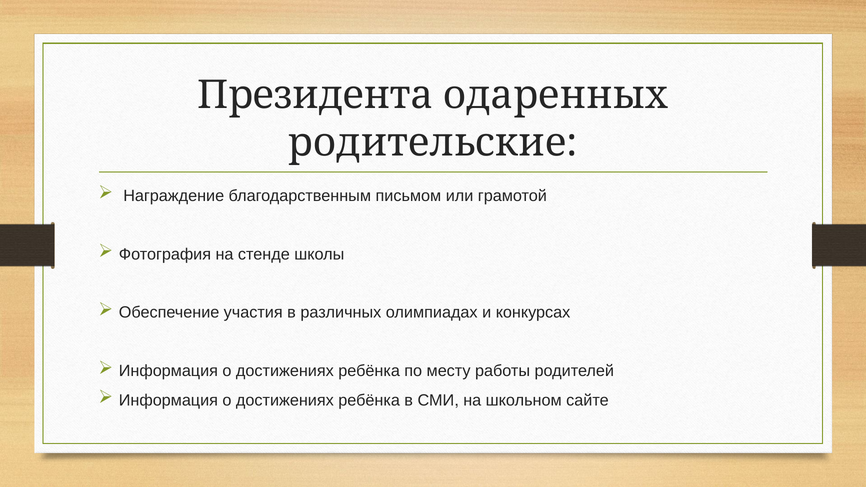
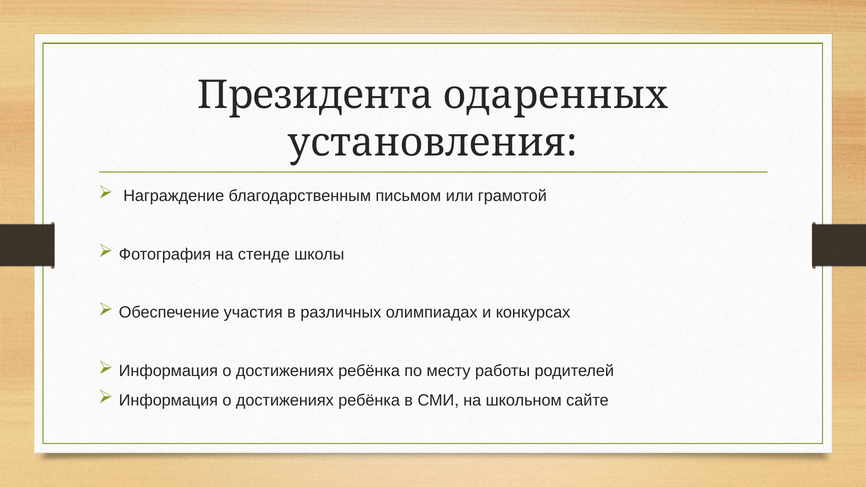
родительские: родительские -> установления
